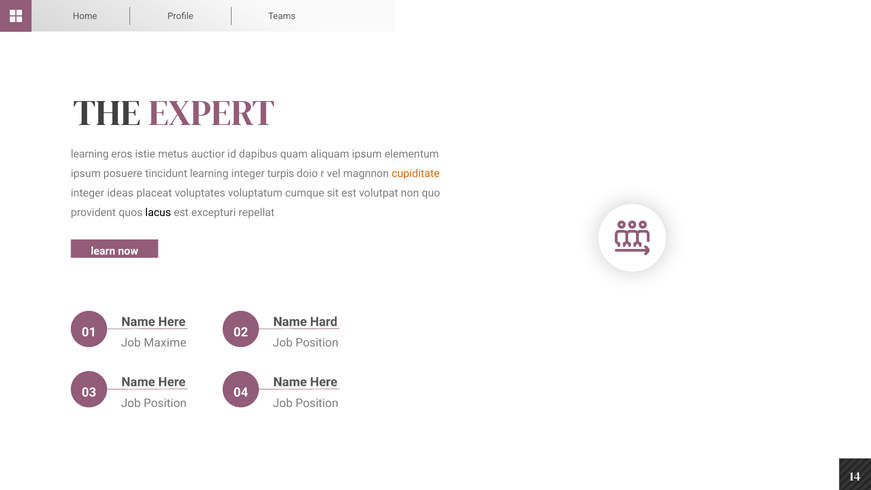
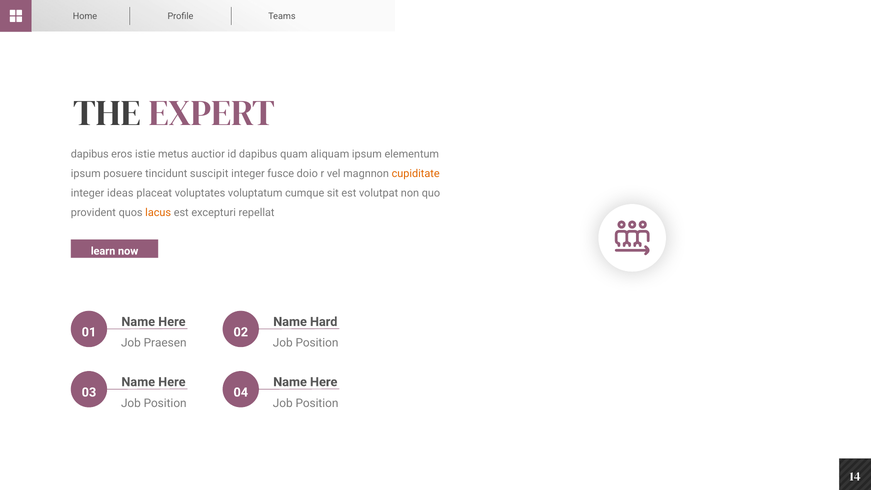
learning at (90, 154): learning -> dapibus
tincidunt learning: learning -> suscipit
turpis: turpis -> fusce
lacus colour: black -> orange
Maxime: Maxime -> Praesen
